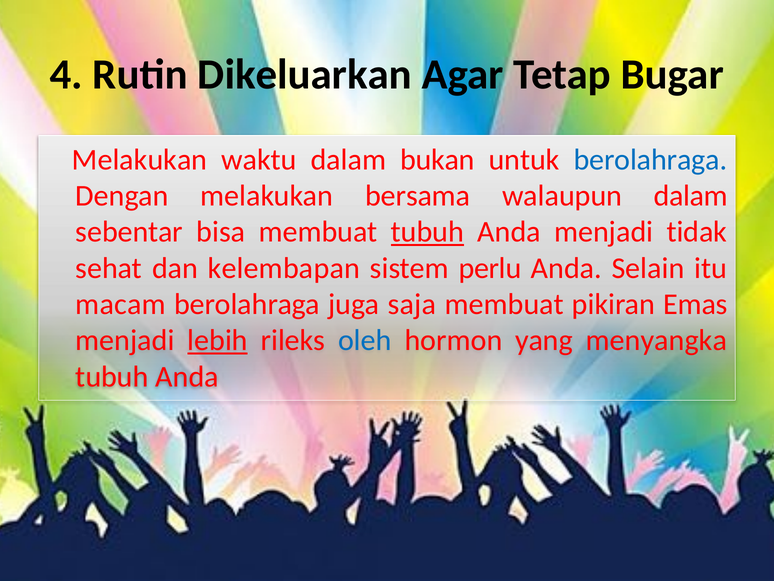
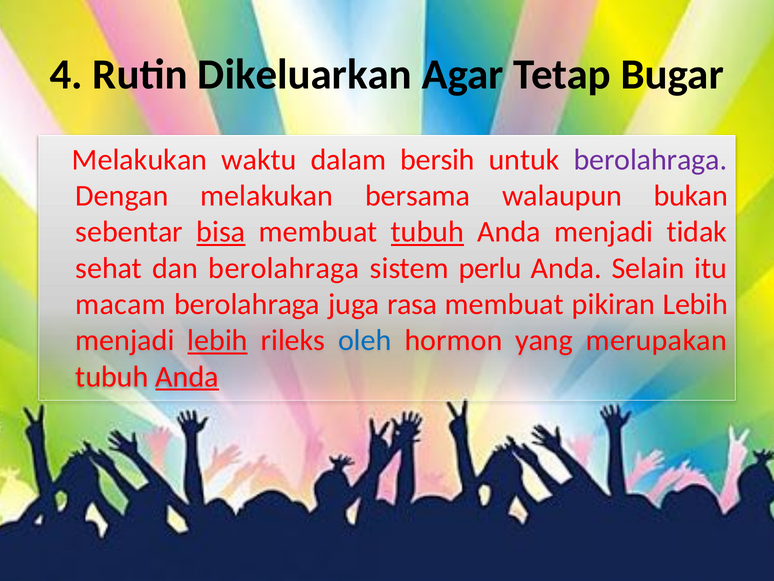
bukan: bukan -> bersih
berolahraga at (650, 159) colour: blue -> purple
walaupun dalam: dalam -> bukan
bisa underline: none -> present
dan kelembapan: kelembapan -> berolahraga
saja: saja -> rasa
pikiran Emas: Emas -> Lebih
menyangka: menyangka -> merupakan
Anda at (187, 376) underline: none -> present
